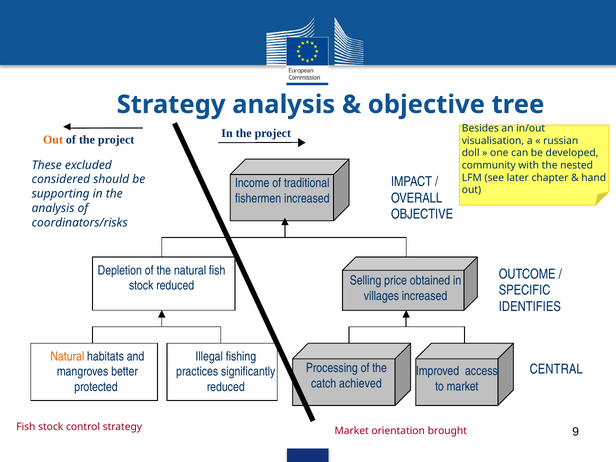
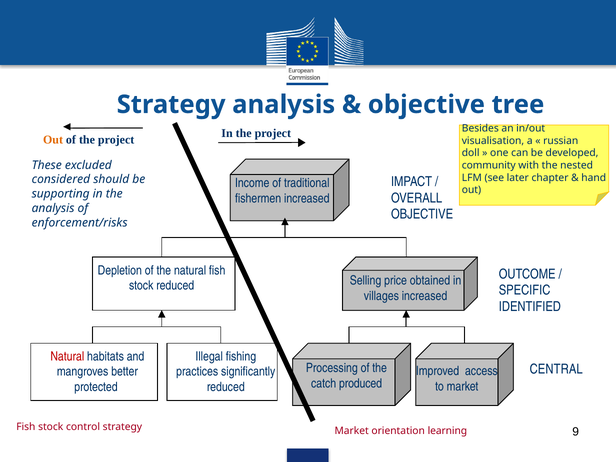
coordinators/risks: coordinators/risks -> enforcement/risks
IDENTIFIES: IDENTIFIES -> IDENTIFIED
Natural at (67, 356) colour: orange -> red
achieved: achieved -> produced
brought: brought -> learning
